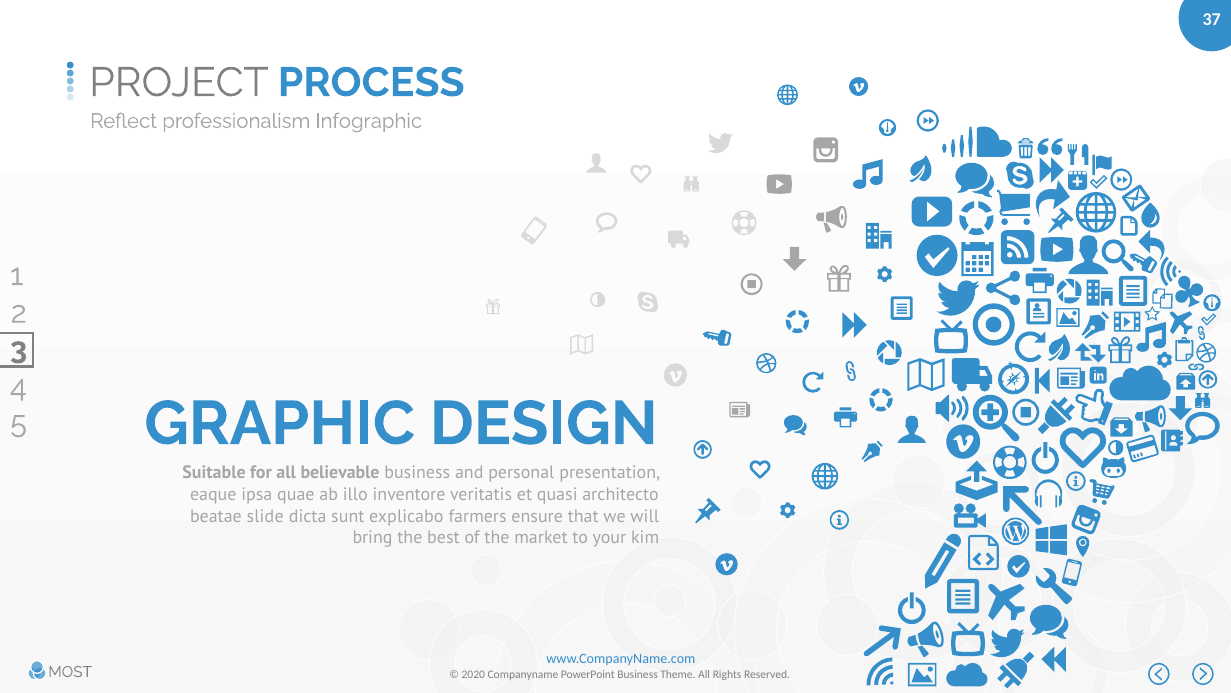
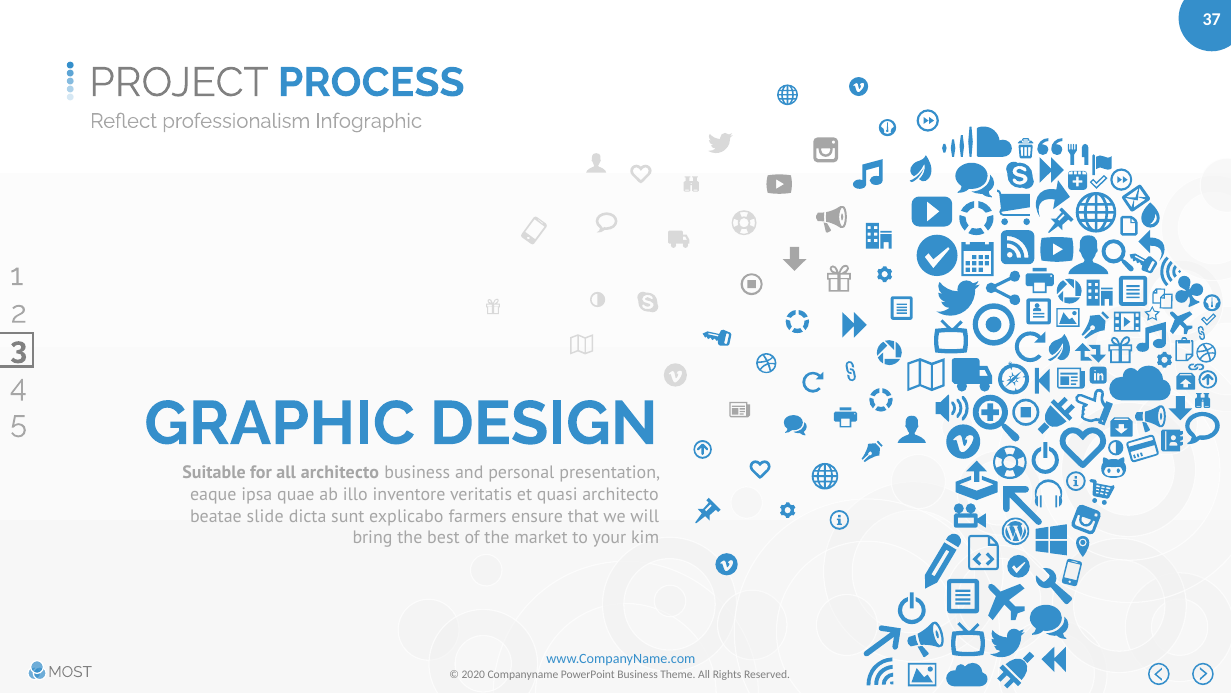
all believable: believable -> architecto
